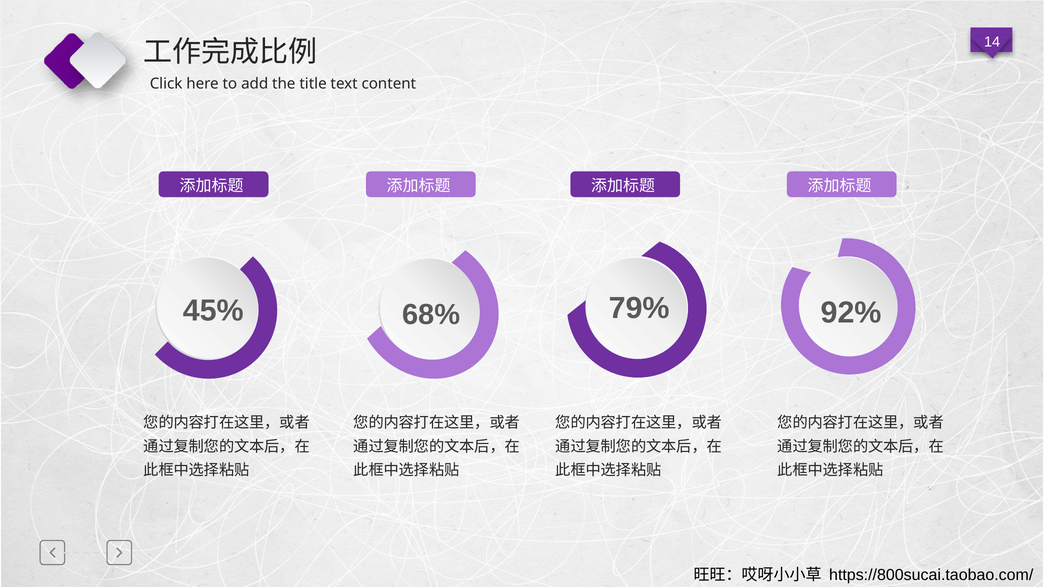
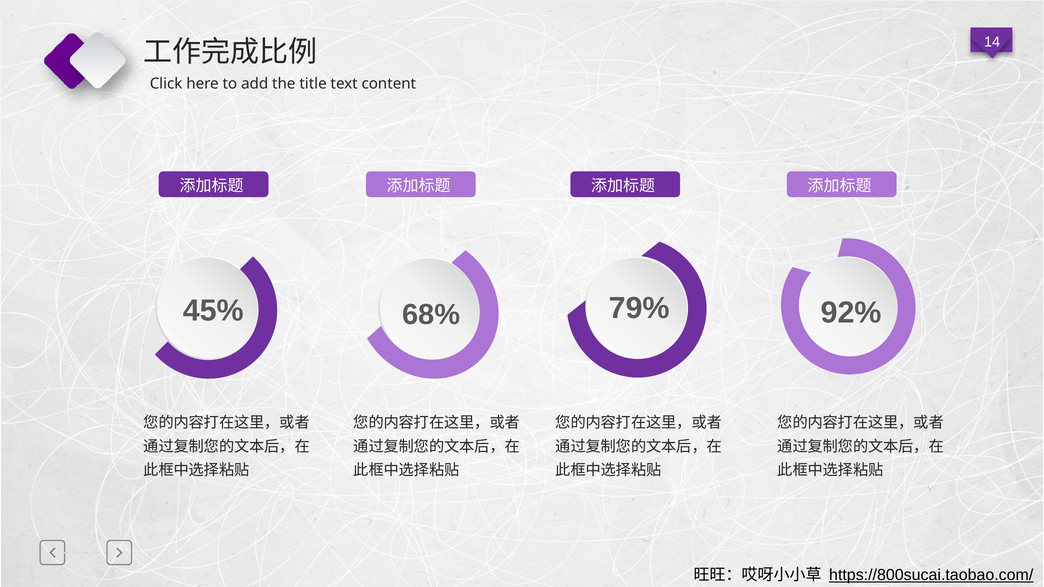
https://800sucai.taobao.com/ underline: none -> present
